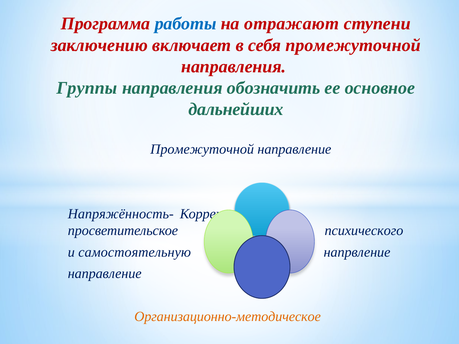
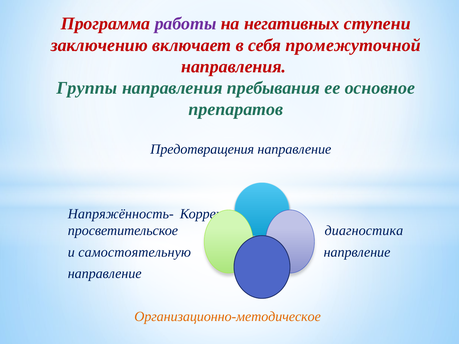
работы colour: blue -> purple
отражают: отражают -> негативных
обозначить: обозначить -> пребывания
дальнейших: дальнейших -> препаратов
Промежуточной at (202, 149): Промежуточной -> Предотвращения
психического: психического -> диагностика
